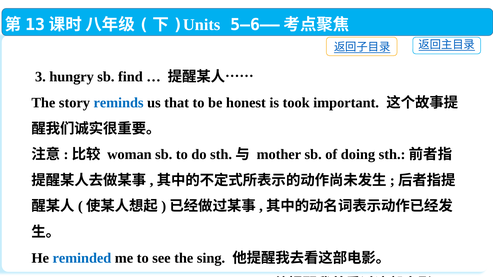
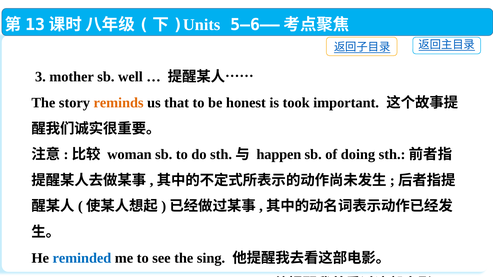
hungry: hungry -> mother
find: find -> well
reminds colour: blue -> orange
mother: mother -> happen
